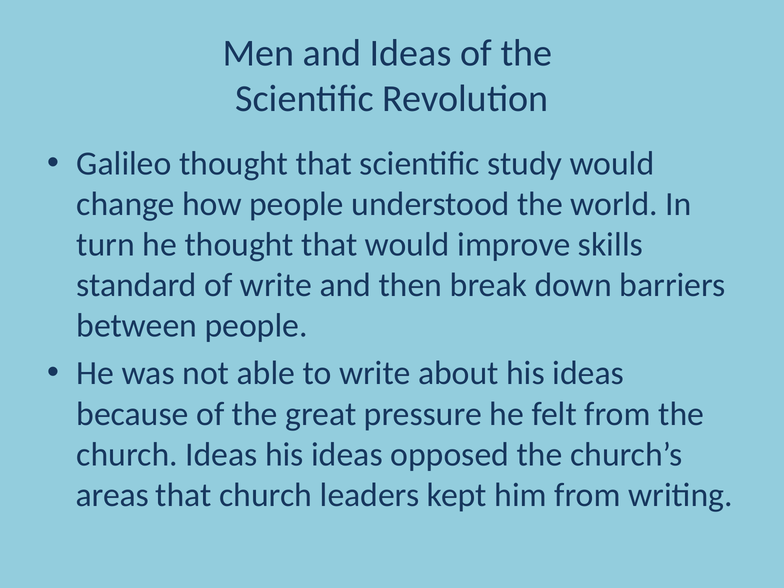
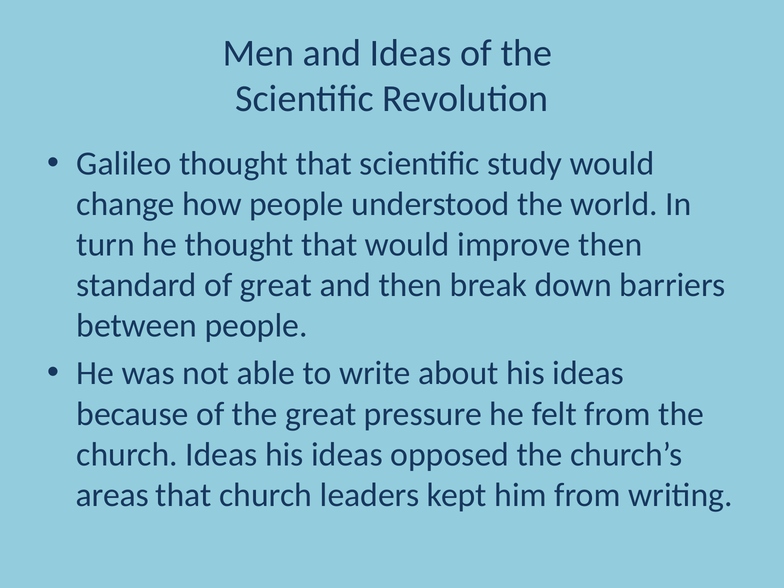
improve skills: skills -> then
of write: write -> great
